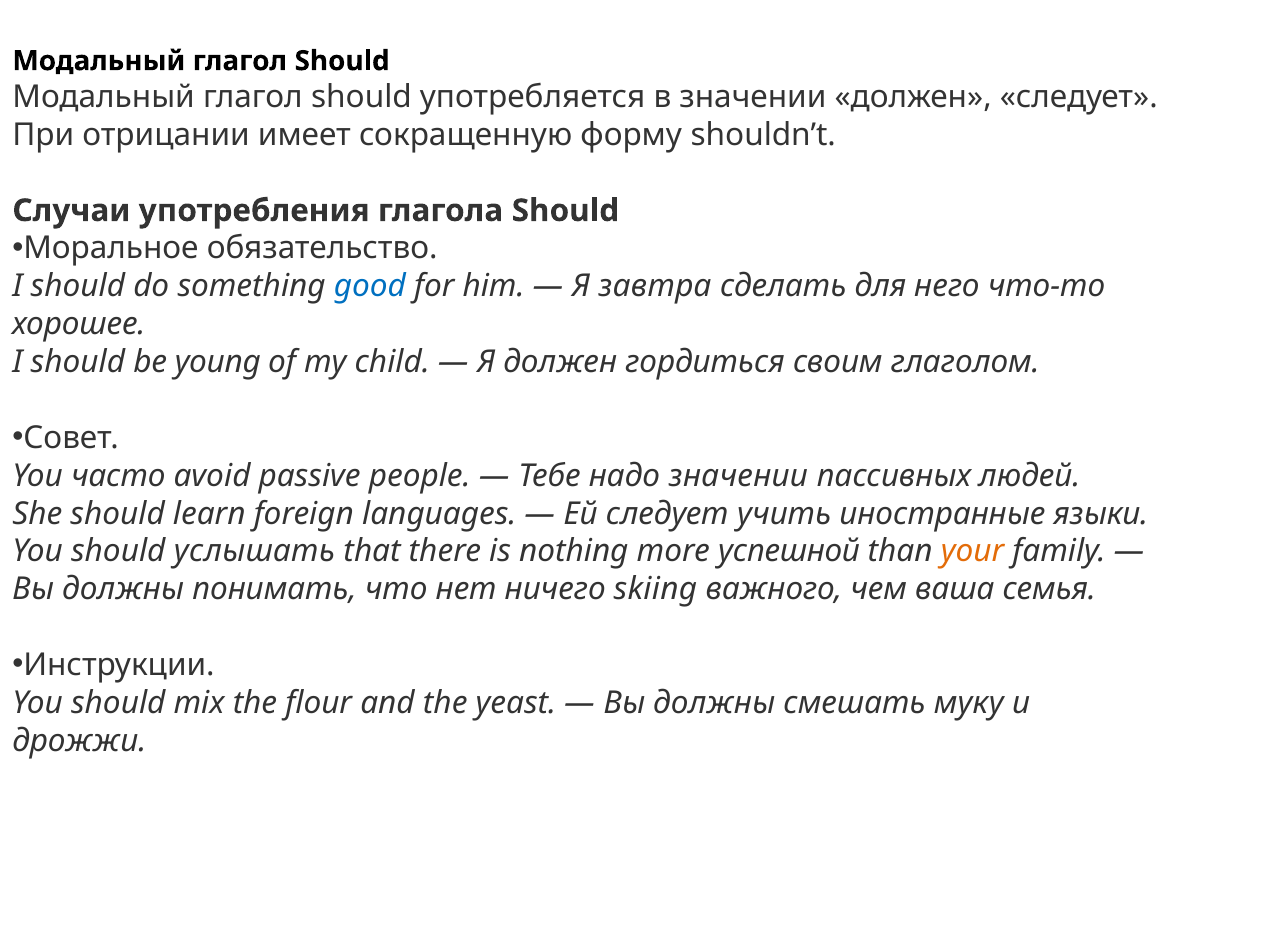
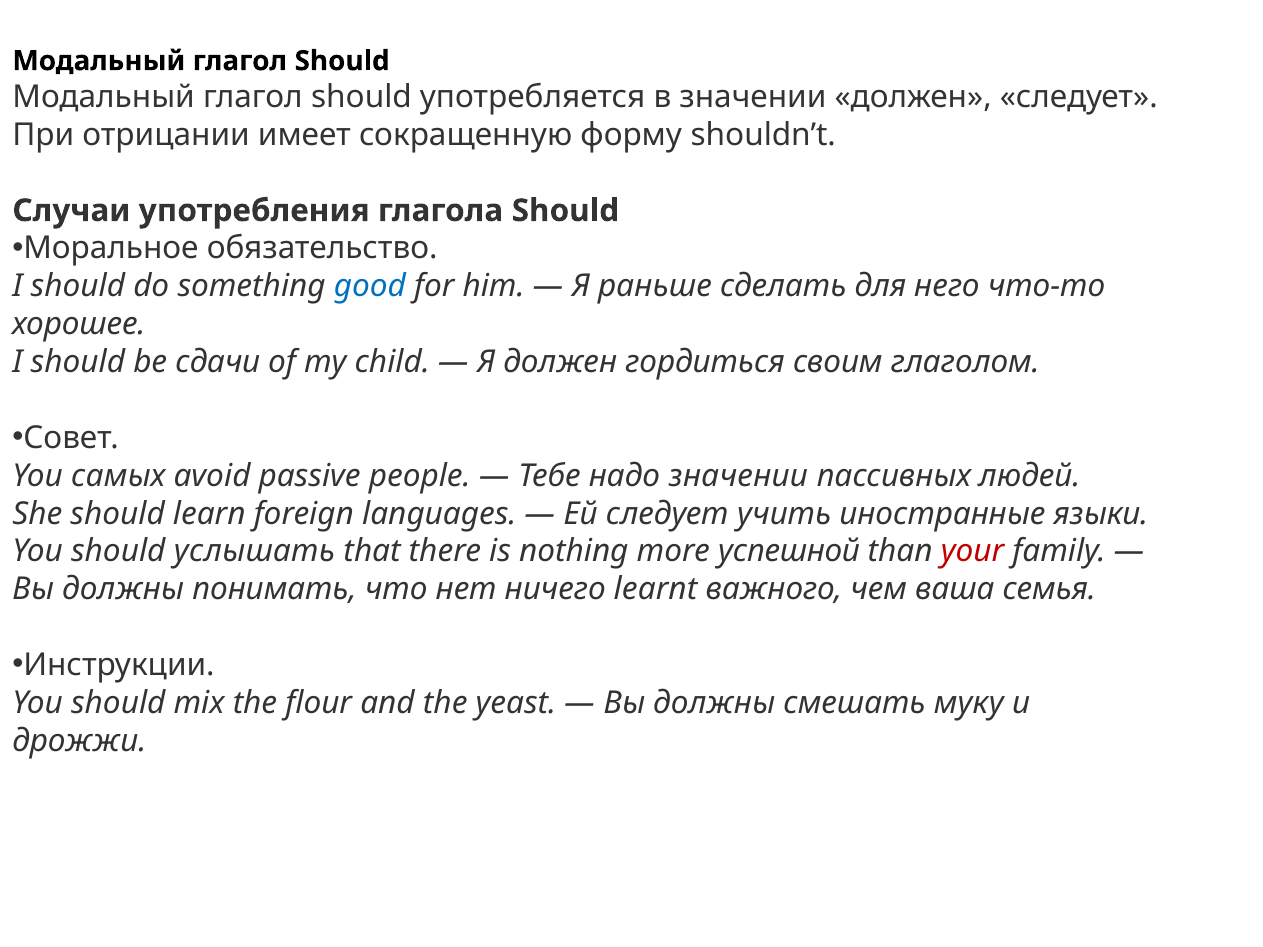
завтра: завтра -> раньше
young: young -> сдачи
часто: часто -> самых
your colour: orange -> red
skiing: skiing -> learnt
